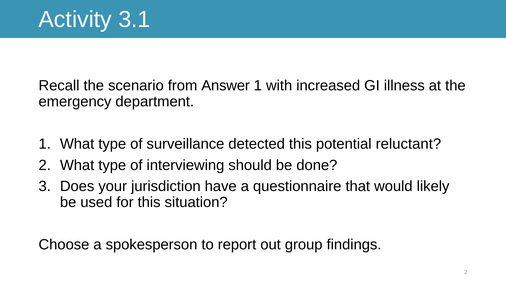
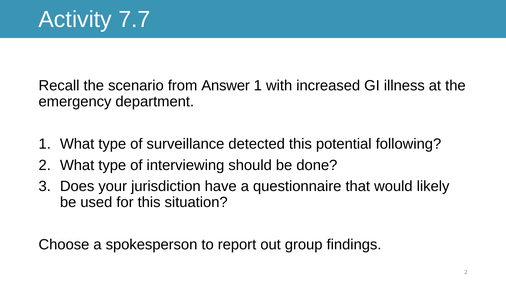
3.1: 3.1 -> 7.7
reluctant: reluctant -> following
